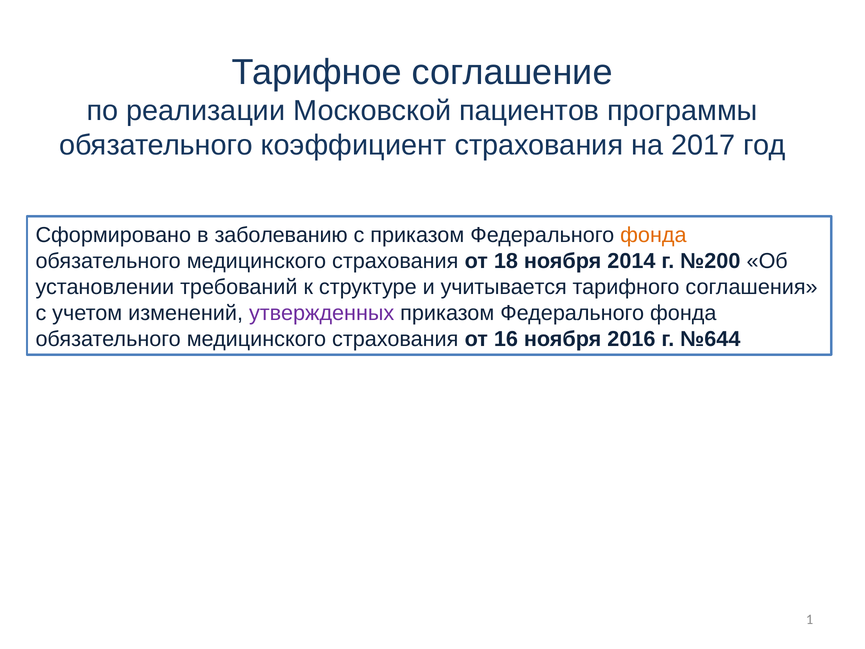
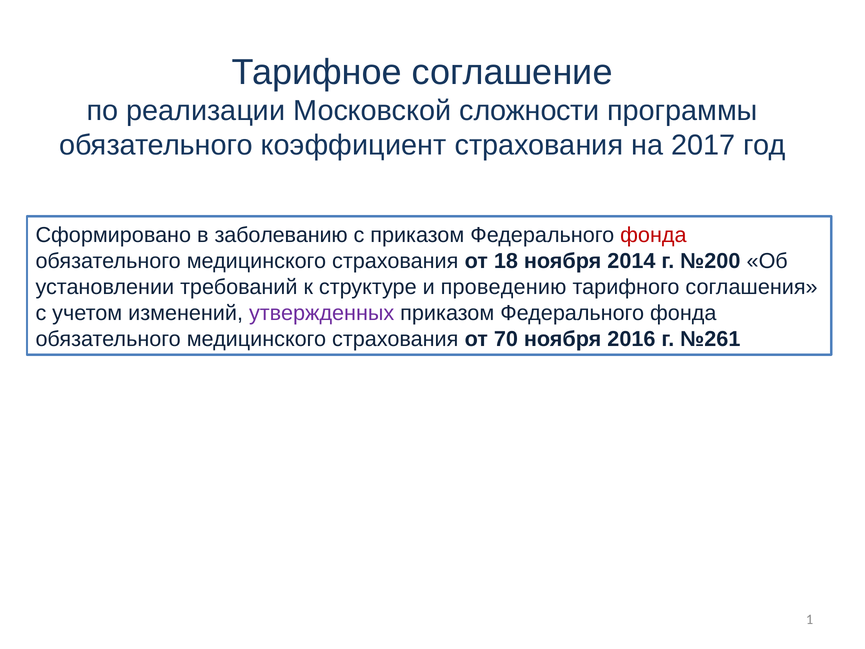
пациентов: пациентов -> сложности
фонда at (653, 235) colour: orange -> red
учитывается: учитывается -> проведению
16: 16 -> 70
№644: №644 -> №261
